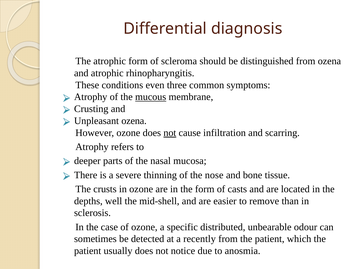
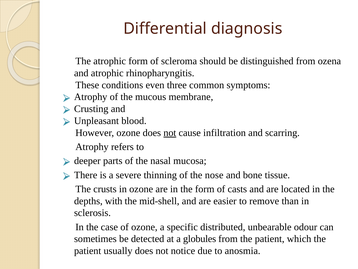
mucous underline: present -> none
Unpleasant ozena: ozena -> blood
well: well -> with
recently: recently -> globules
